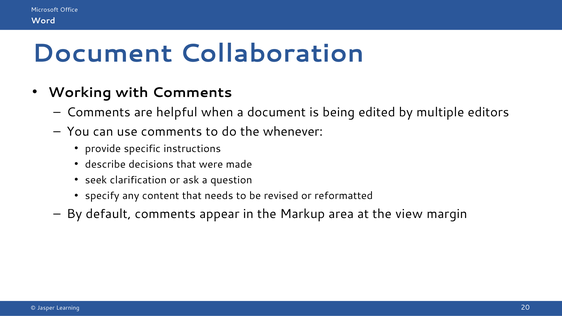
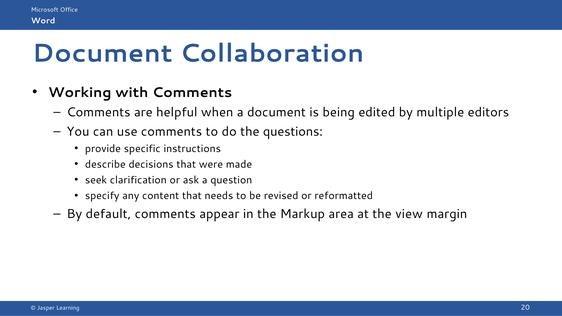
whenever: whenever -> questions
